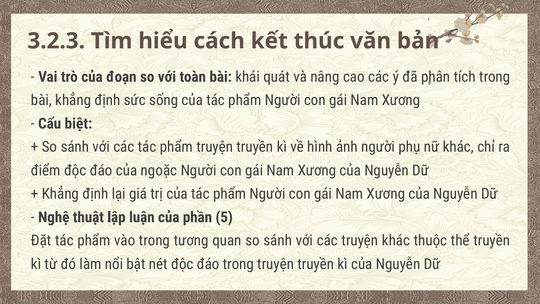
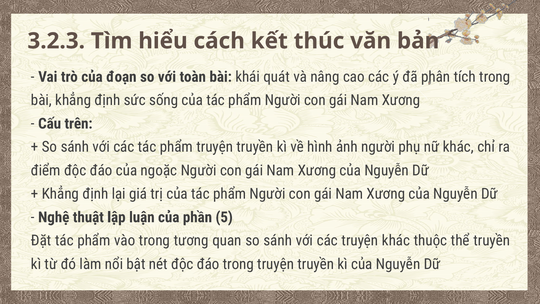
biệt: biệt -> trên
